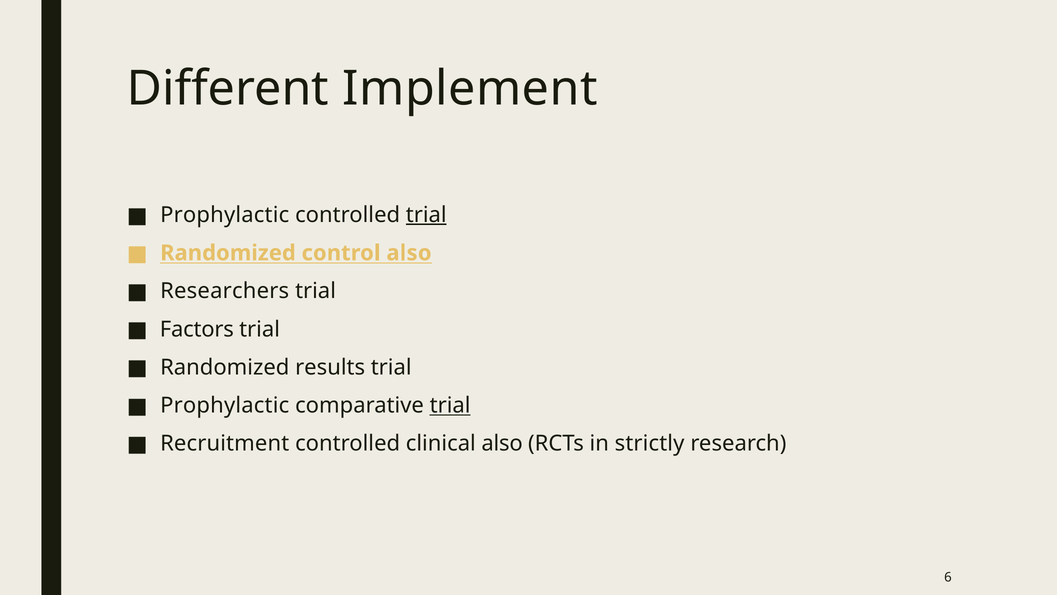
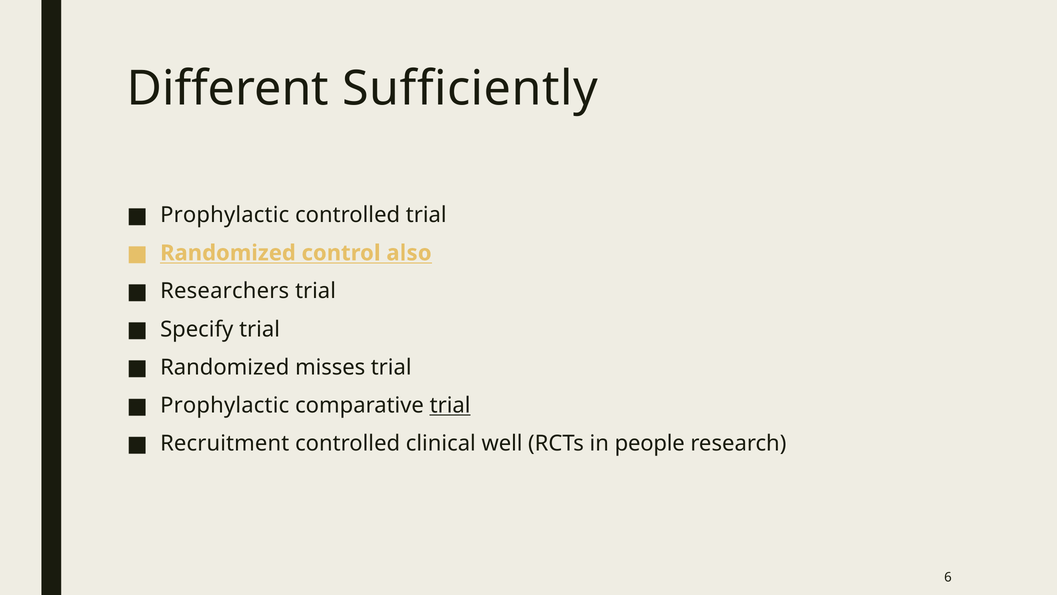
Implement: Implement -> Sufficiently
trial at (426, 215) underline: present -> none
Factors: Factors -> Specify
results: results -> misses
clinical also: also -> well
strictly: strictly -> people
